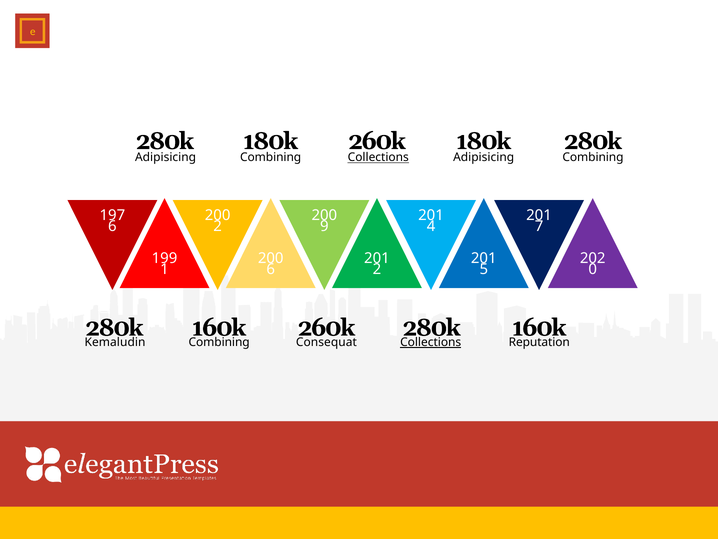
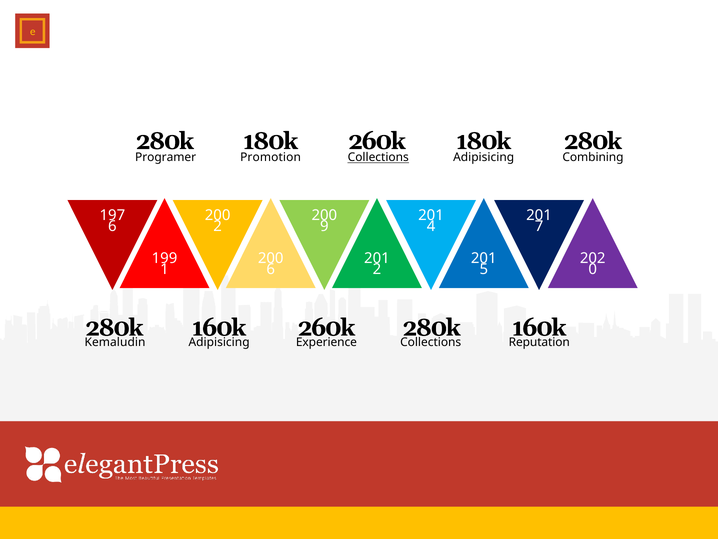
Adipisicing at (166, 157): Adipisicing -> Programer
Combining at (271, 157): Combining -> Promotion
Combining at (219, 342): Combining -> Adipisicing
Consequat: Consequat -> Experience
Collections at (431, 342) underline: present -> none
